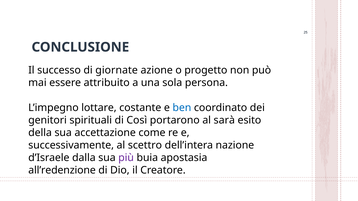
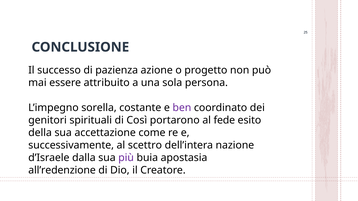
giornate: giornate -> pazienza
lottare: lottare -> sorella
ben colour: blue -> purple
sarà: sarà -> fede
